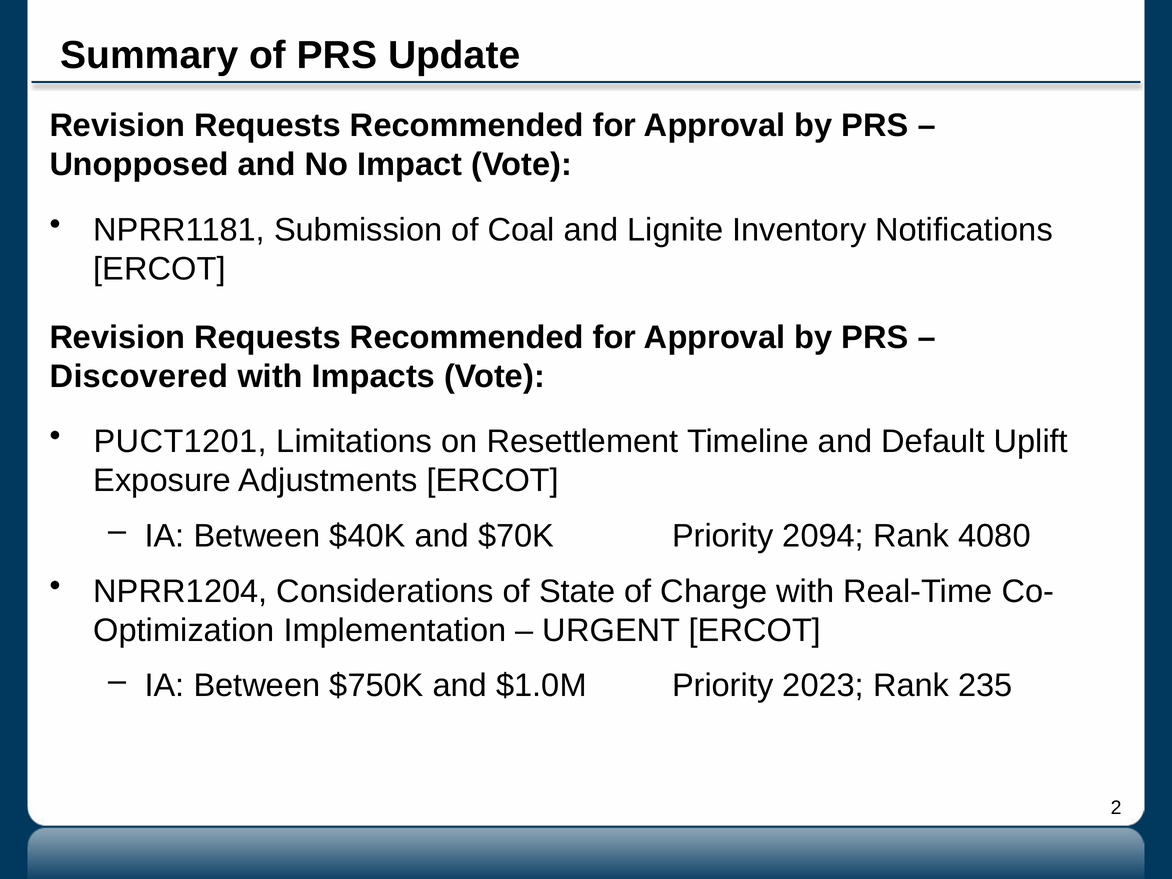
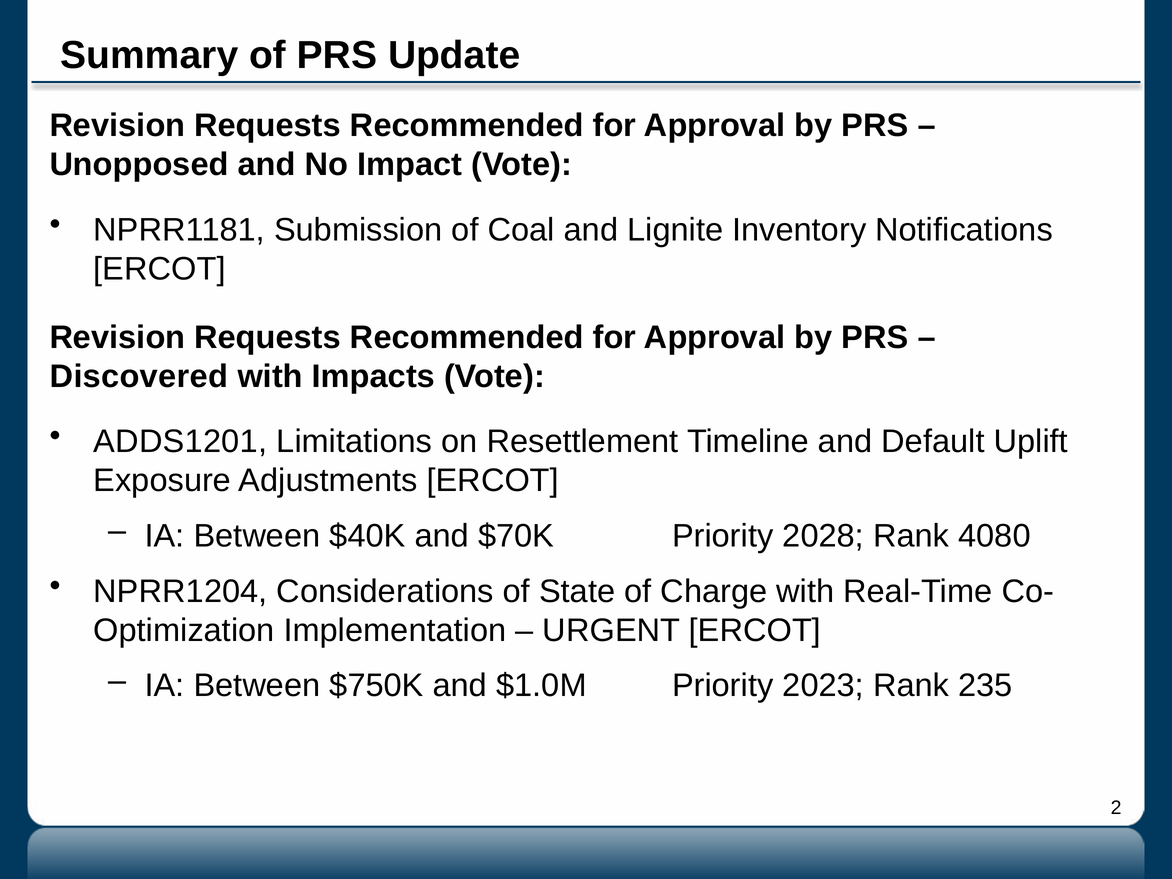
PUCT1201: PUCT1201 -> ADDS1201
2094: 2094 -> 2028
